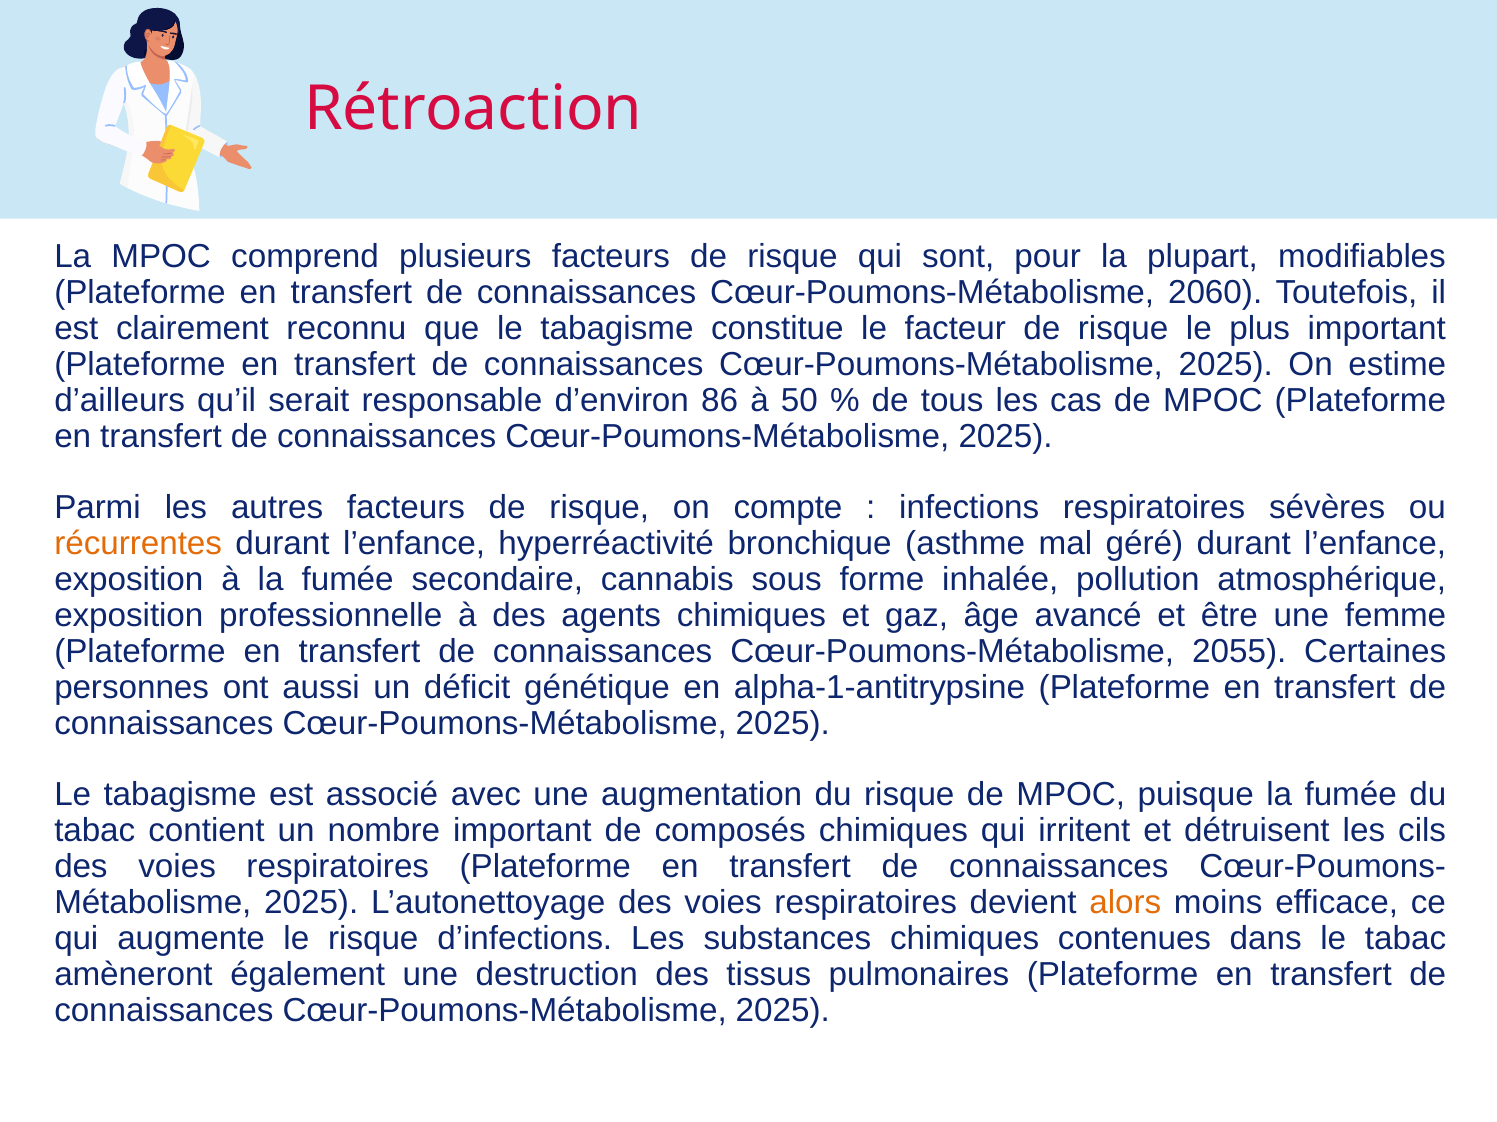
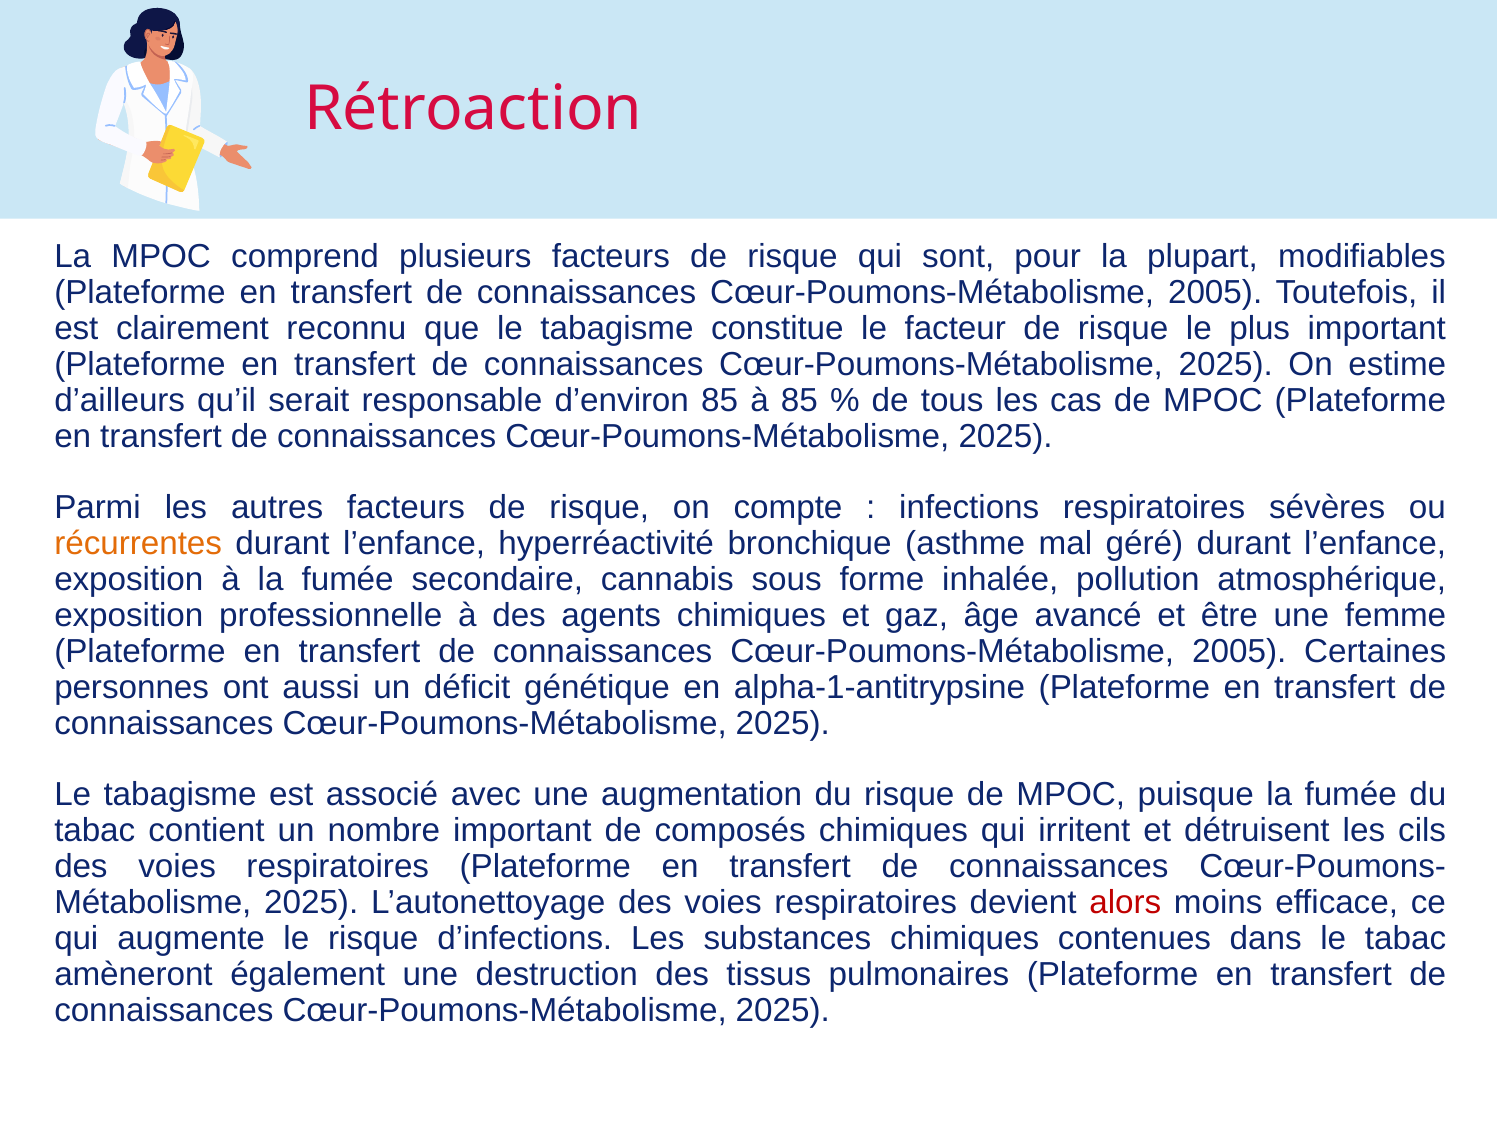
2060 at (1215, 293): 2060 -> 2005
d’environ 86: 86 -> 85
à 50: 50 -> 85
2055 at (1239, 652): 2055 -> 2005
alors colour: orange -> red
